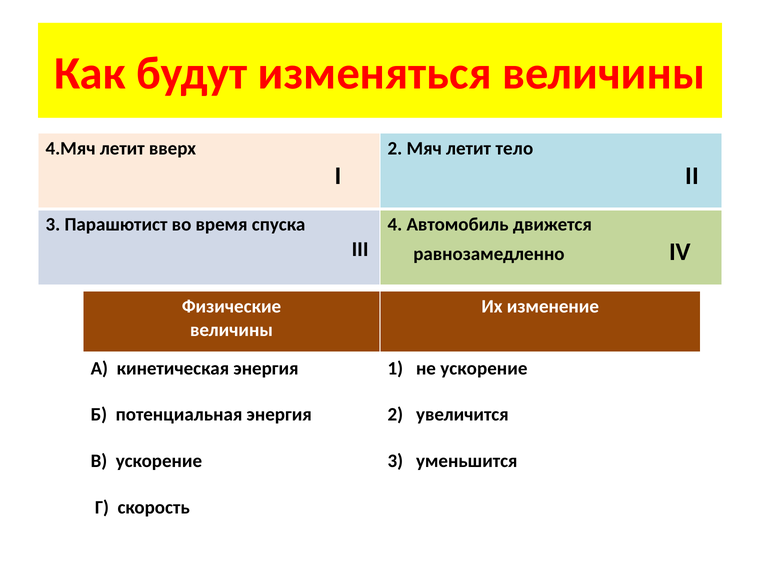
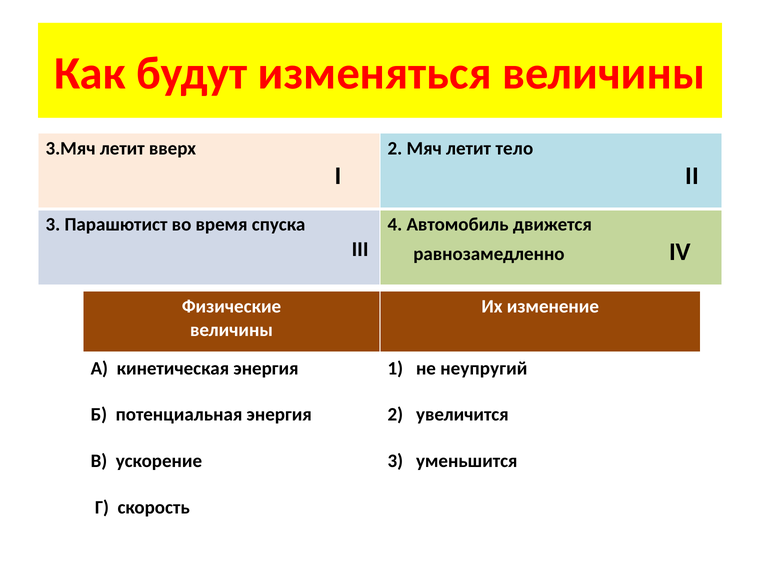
4.Мяч: 4.Мяч -> 3.Мяч
не ускорение: ускорение -> неупругий
